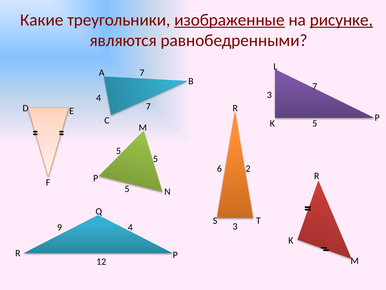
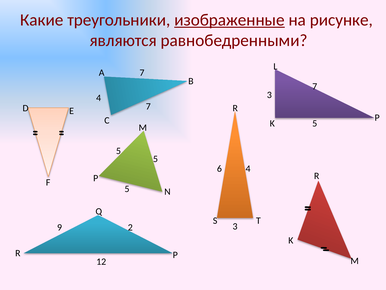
рисунке underline: present -> none
6 2: 2 -> 4
9 4: 4 -> 2
